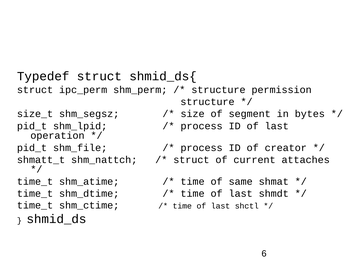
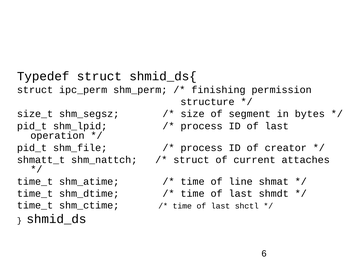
structure at (218, 90): structure -> finishing
same: same -> line
